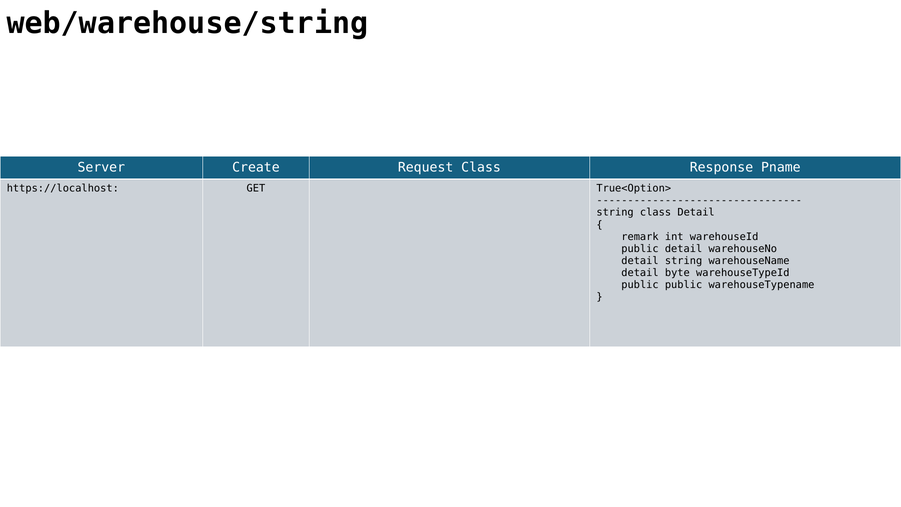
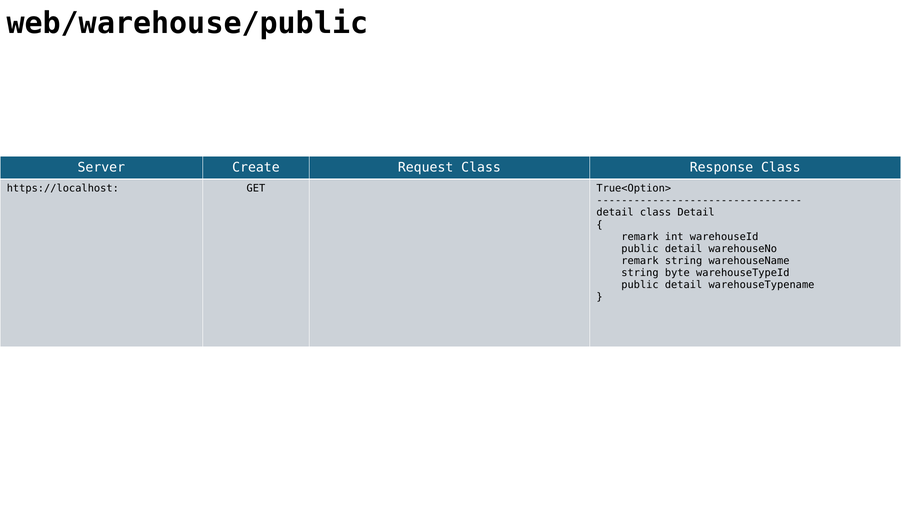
web/warehouse/string: web/warehouse/string -> web/warehouse/public
Response Pname: Pname -> Class
string at (615, 212): string -> detail
detail at (640, 261): detail -> remark
detail at (640, 273): detail -> string
public at (684, 285): public -> detail
